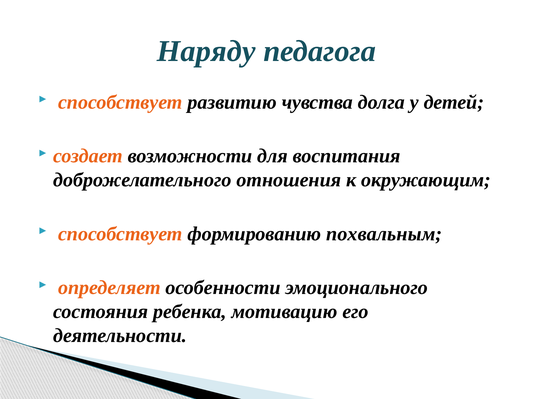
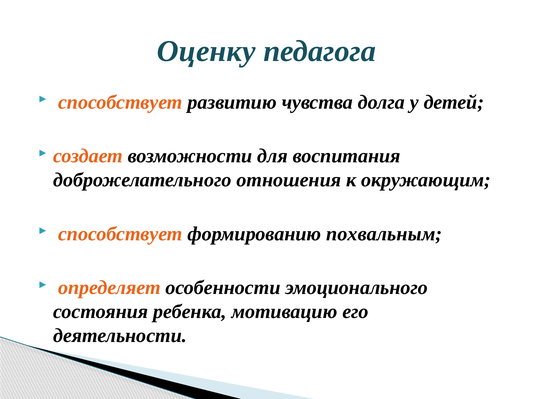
Наряду: Наряду -> Оценку
